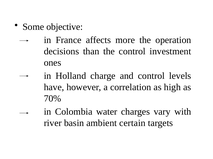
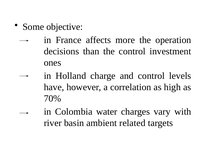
certain: certain -> related
